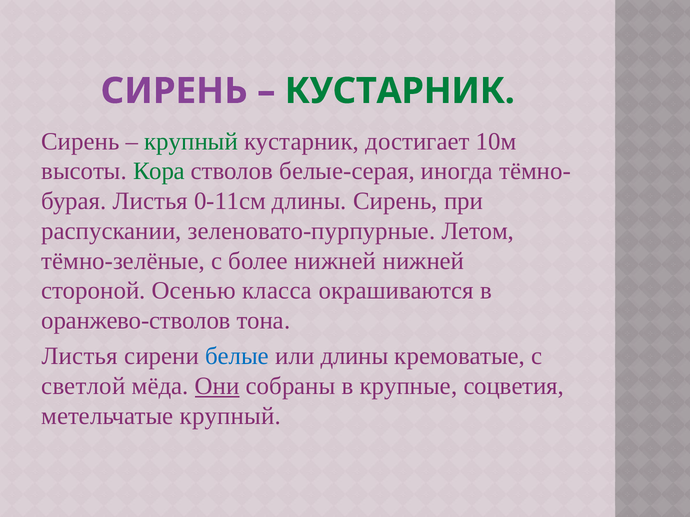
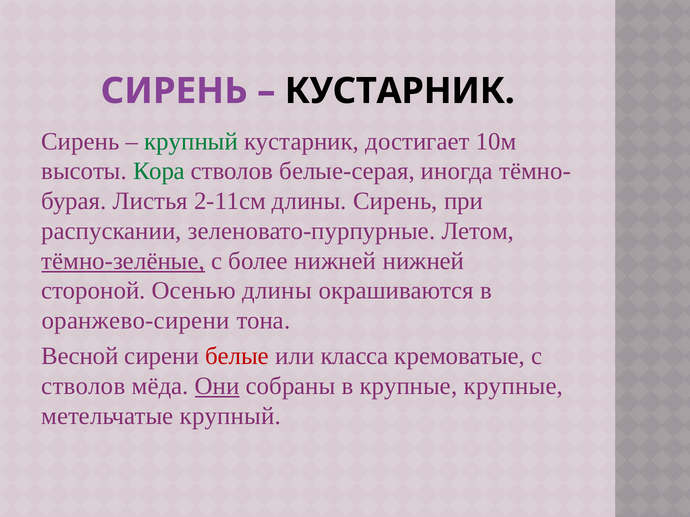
КУСТАРНИК at (400, 91) colour: green -> black
0-11см: 0-11см -> 2-11см
тёмно-зелёные underline: none -> present
Осенью класса: класса -> длины
оранжево-стволов: оранжево-стволов -> оранжево-сирени
Листья at (80, 356): Листья -> Весной
белые colour: blue -> red
или длины: длины -> класса
светлой at (83, 386): светлой -> стволов
крупные соцветия: соцветия -> крупные
